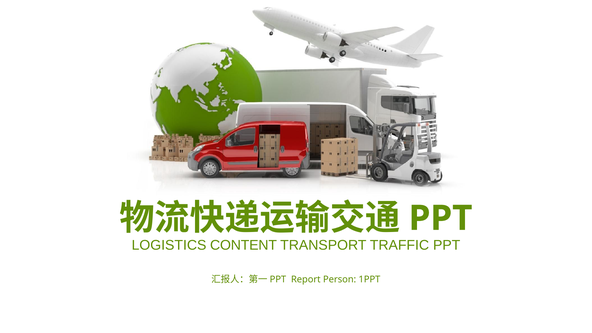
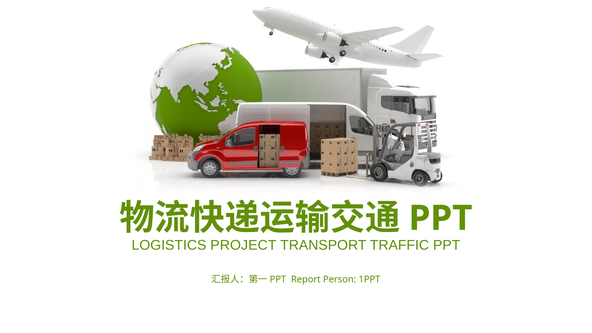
CONTENT: CONTENT -> PROJECT
